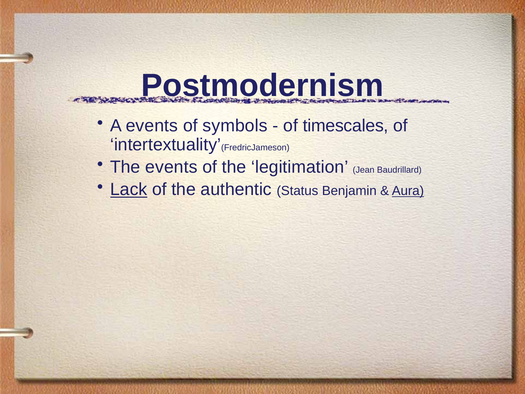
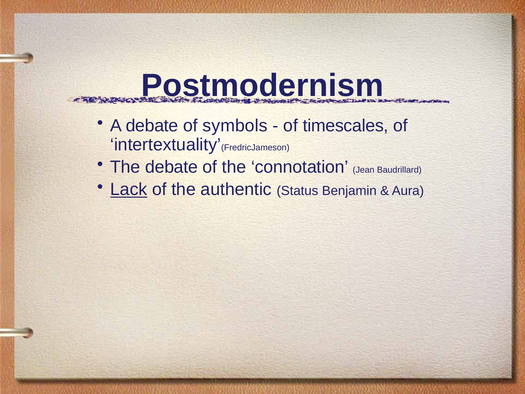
A events: events -> debate
The events: events -> debate
legitimation: legitimation -> connotation
Aura underline: present -> none
